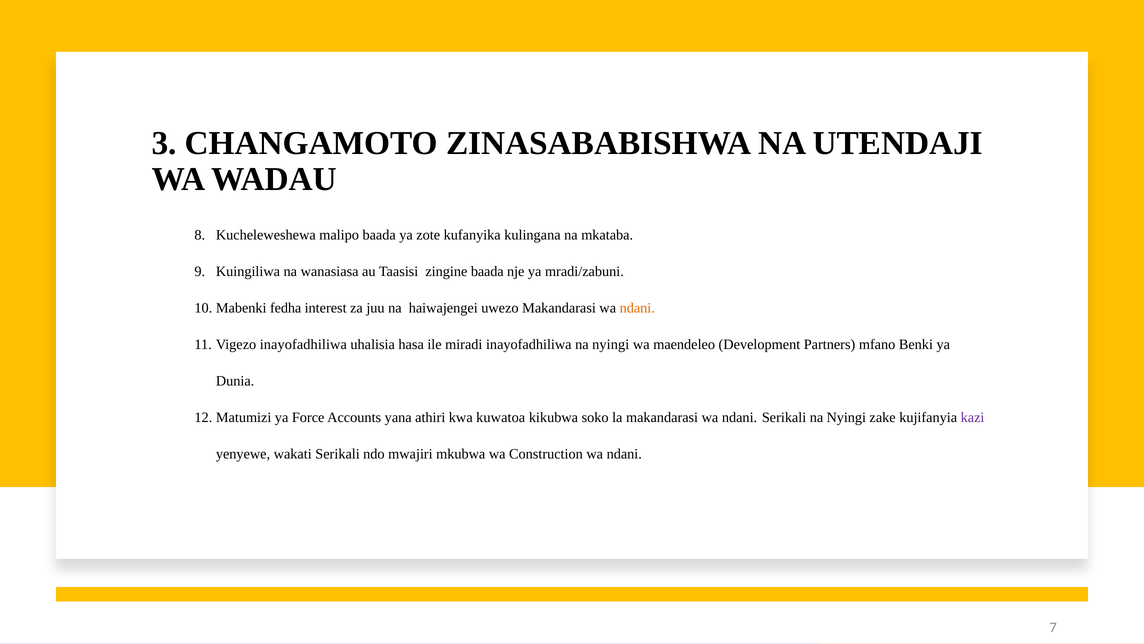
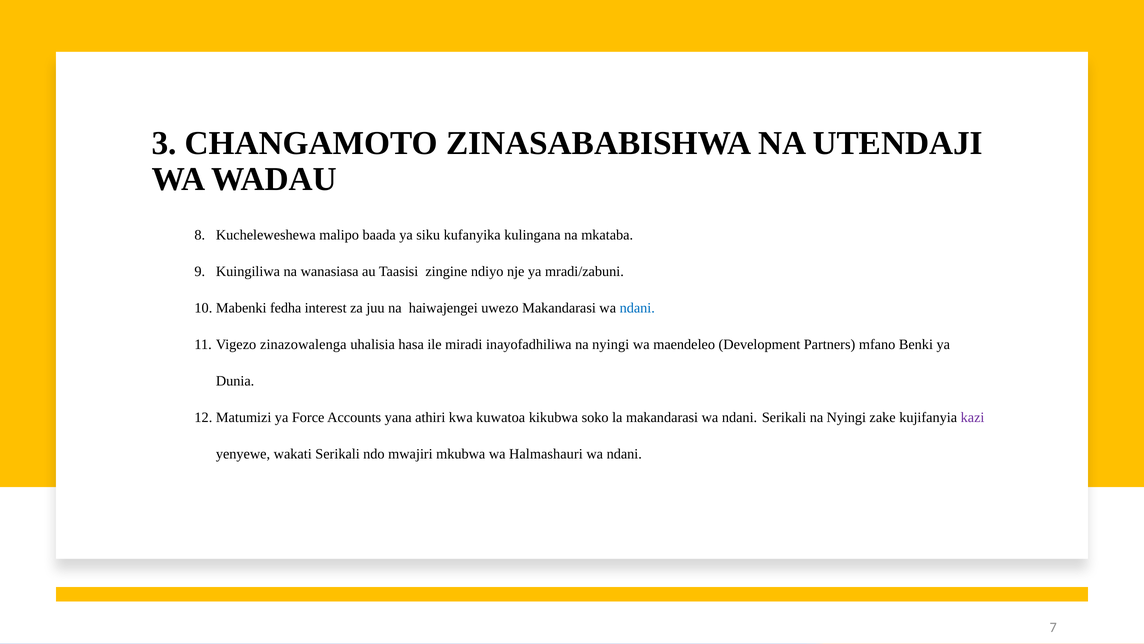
zote: zote -> siku
zingine baada: baada -> ndiyo
ndani at (637, 308) colour: orange -> blue
Vigezo inayofadhiliwa: inayofadhiliwa -> zinazowalenga
Construction: Construction -> Halmashauri
